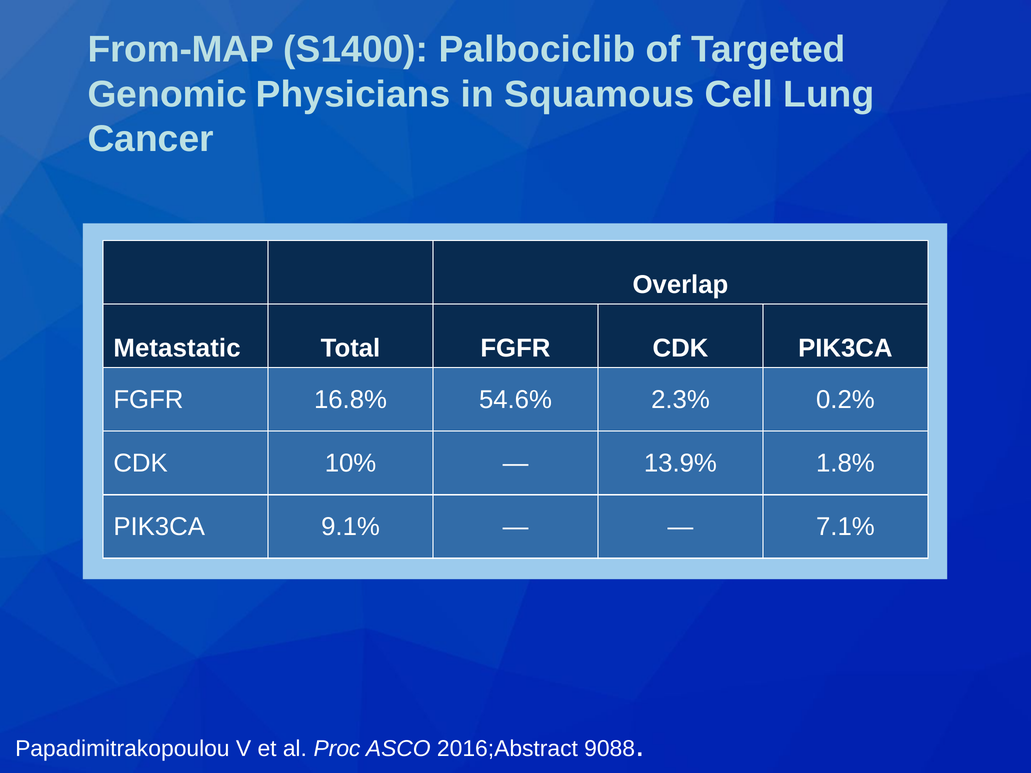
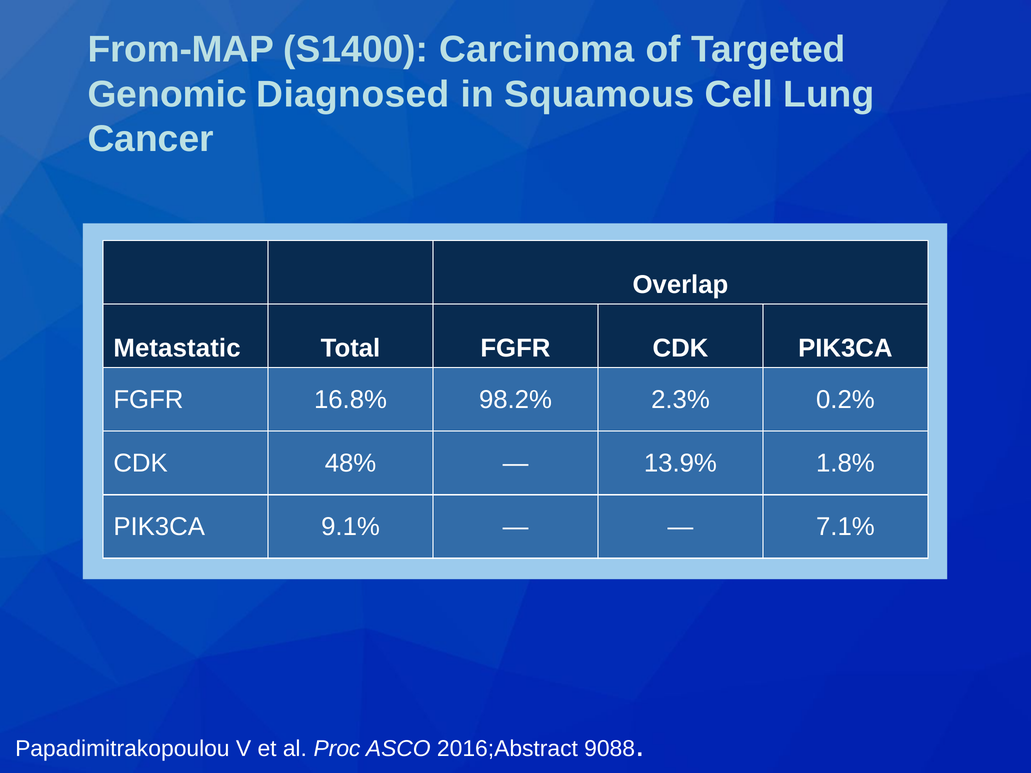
Palbociclib: Palbociclib -> Carcinoma
Physicians: Physicians -> Diagnosed
54.6%: 54.6% -> 98.2%
10%: 10% -> 48%
